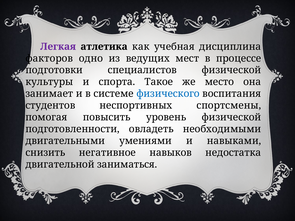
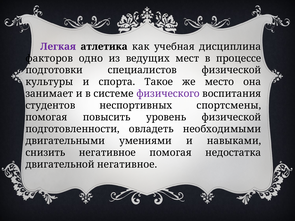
физического colour: blue -> purple
негативное навыков: навыков -> помогая
двигательной заниматься: заниматься -> негативное
